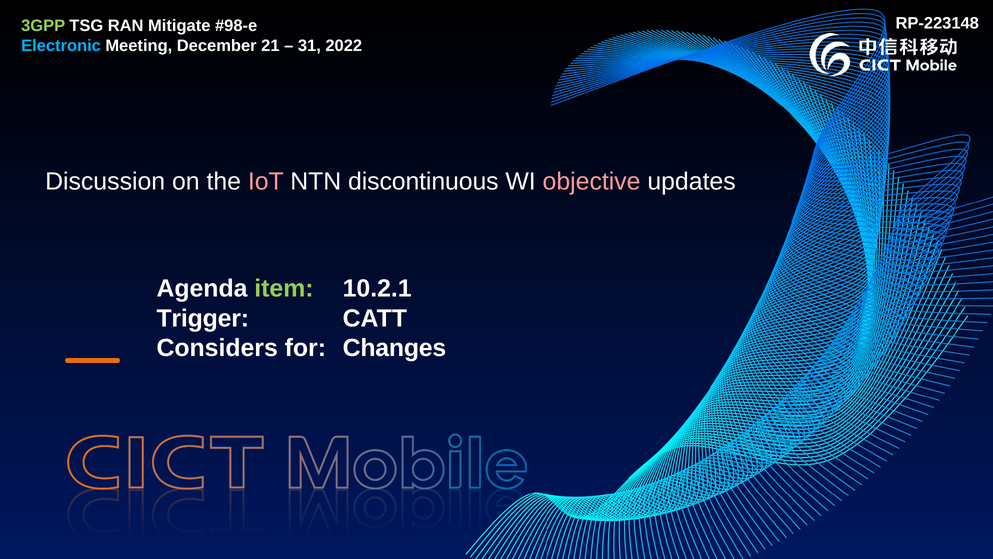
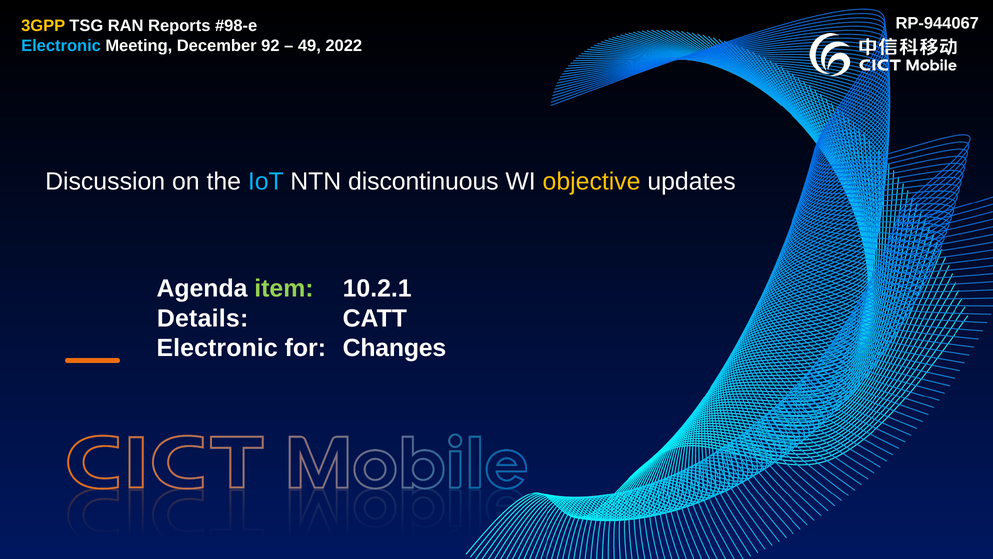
RP-223148: RP-223148 -> RP-944067
3GPP colour: light green -> yellow
Mitigate: Mitigate -> Reports
21: 21 -> 92
31: 31 -> 49
IoT colour: pink -> light blue
objective colour: pink -> yellow
Trigger: Trigger -> Details
Considers at (217, 348): Considers -> Electronic
